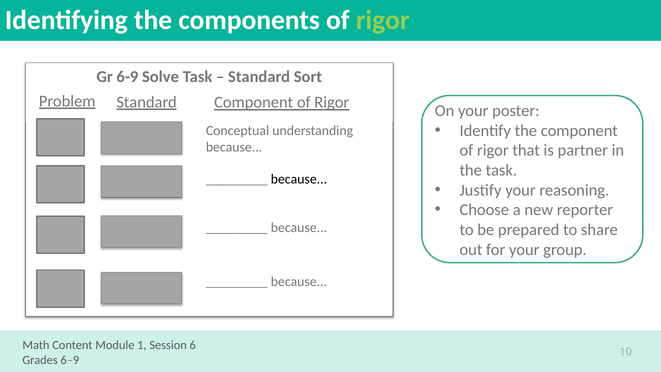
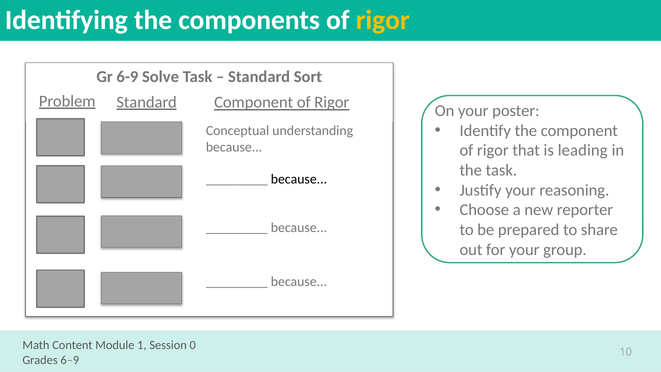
rigor at (383, 20) colour: light green -> yellow
partner: partner -> leading
6: 6 -> 0
